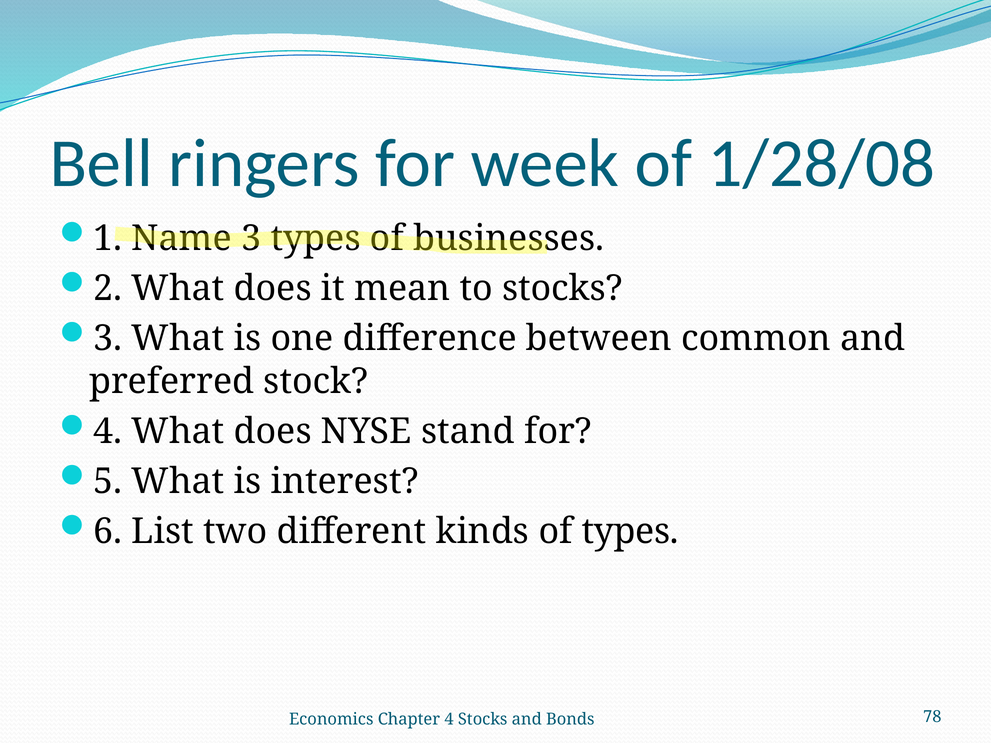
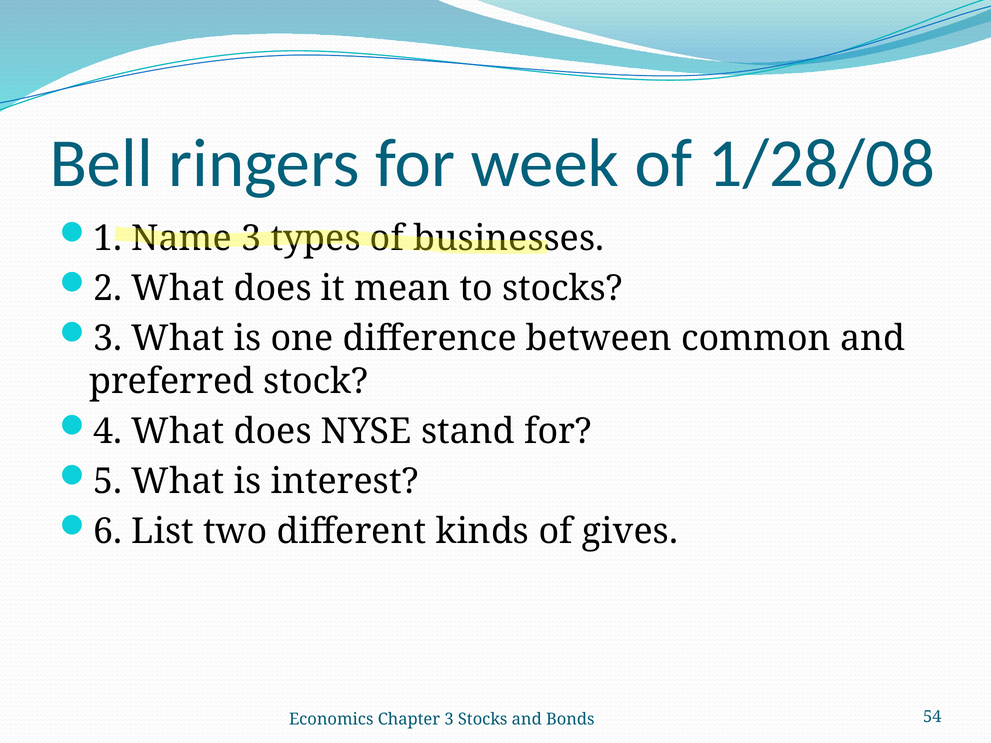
of types: types -> gives
Chapter 4: 4 -> 3
78: 78 -> 54
